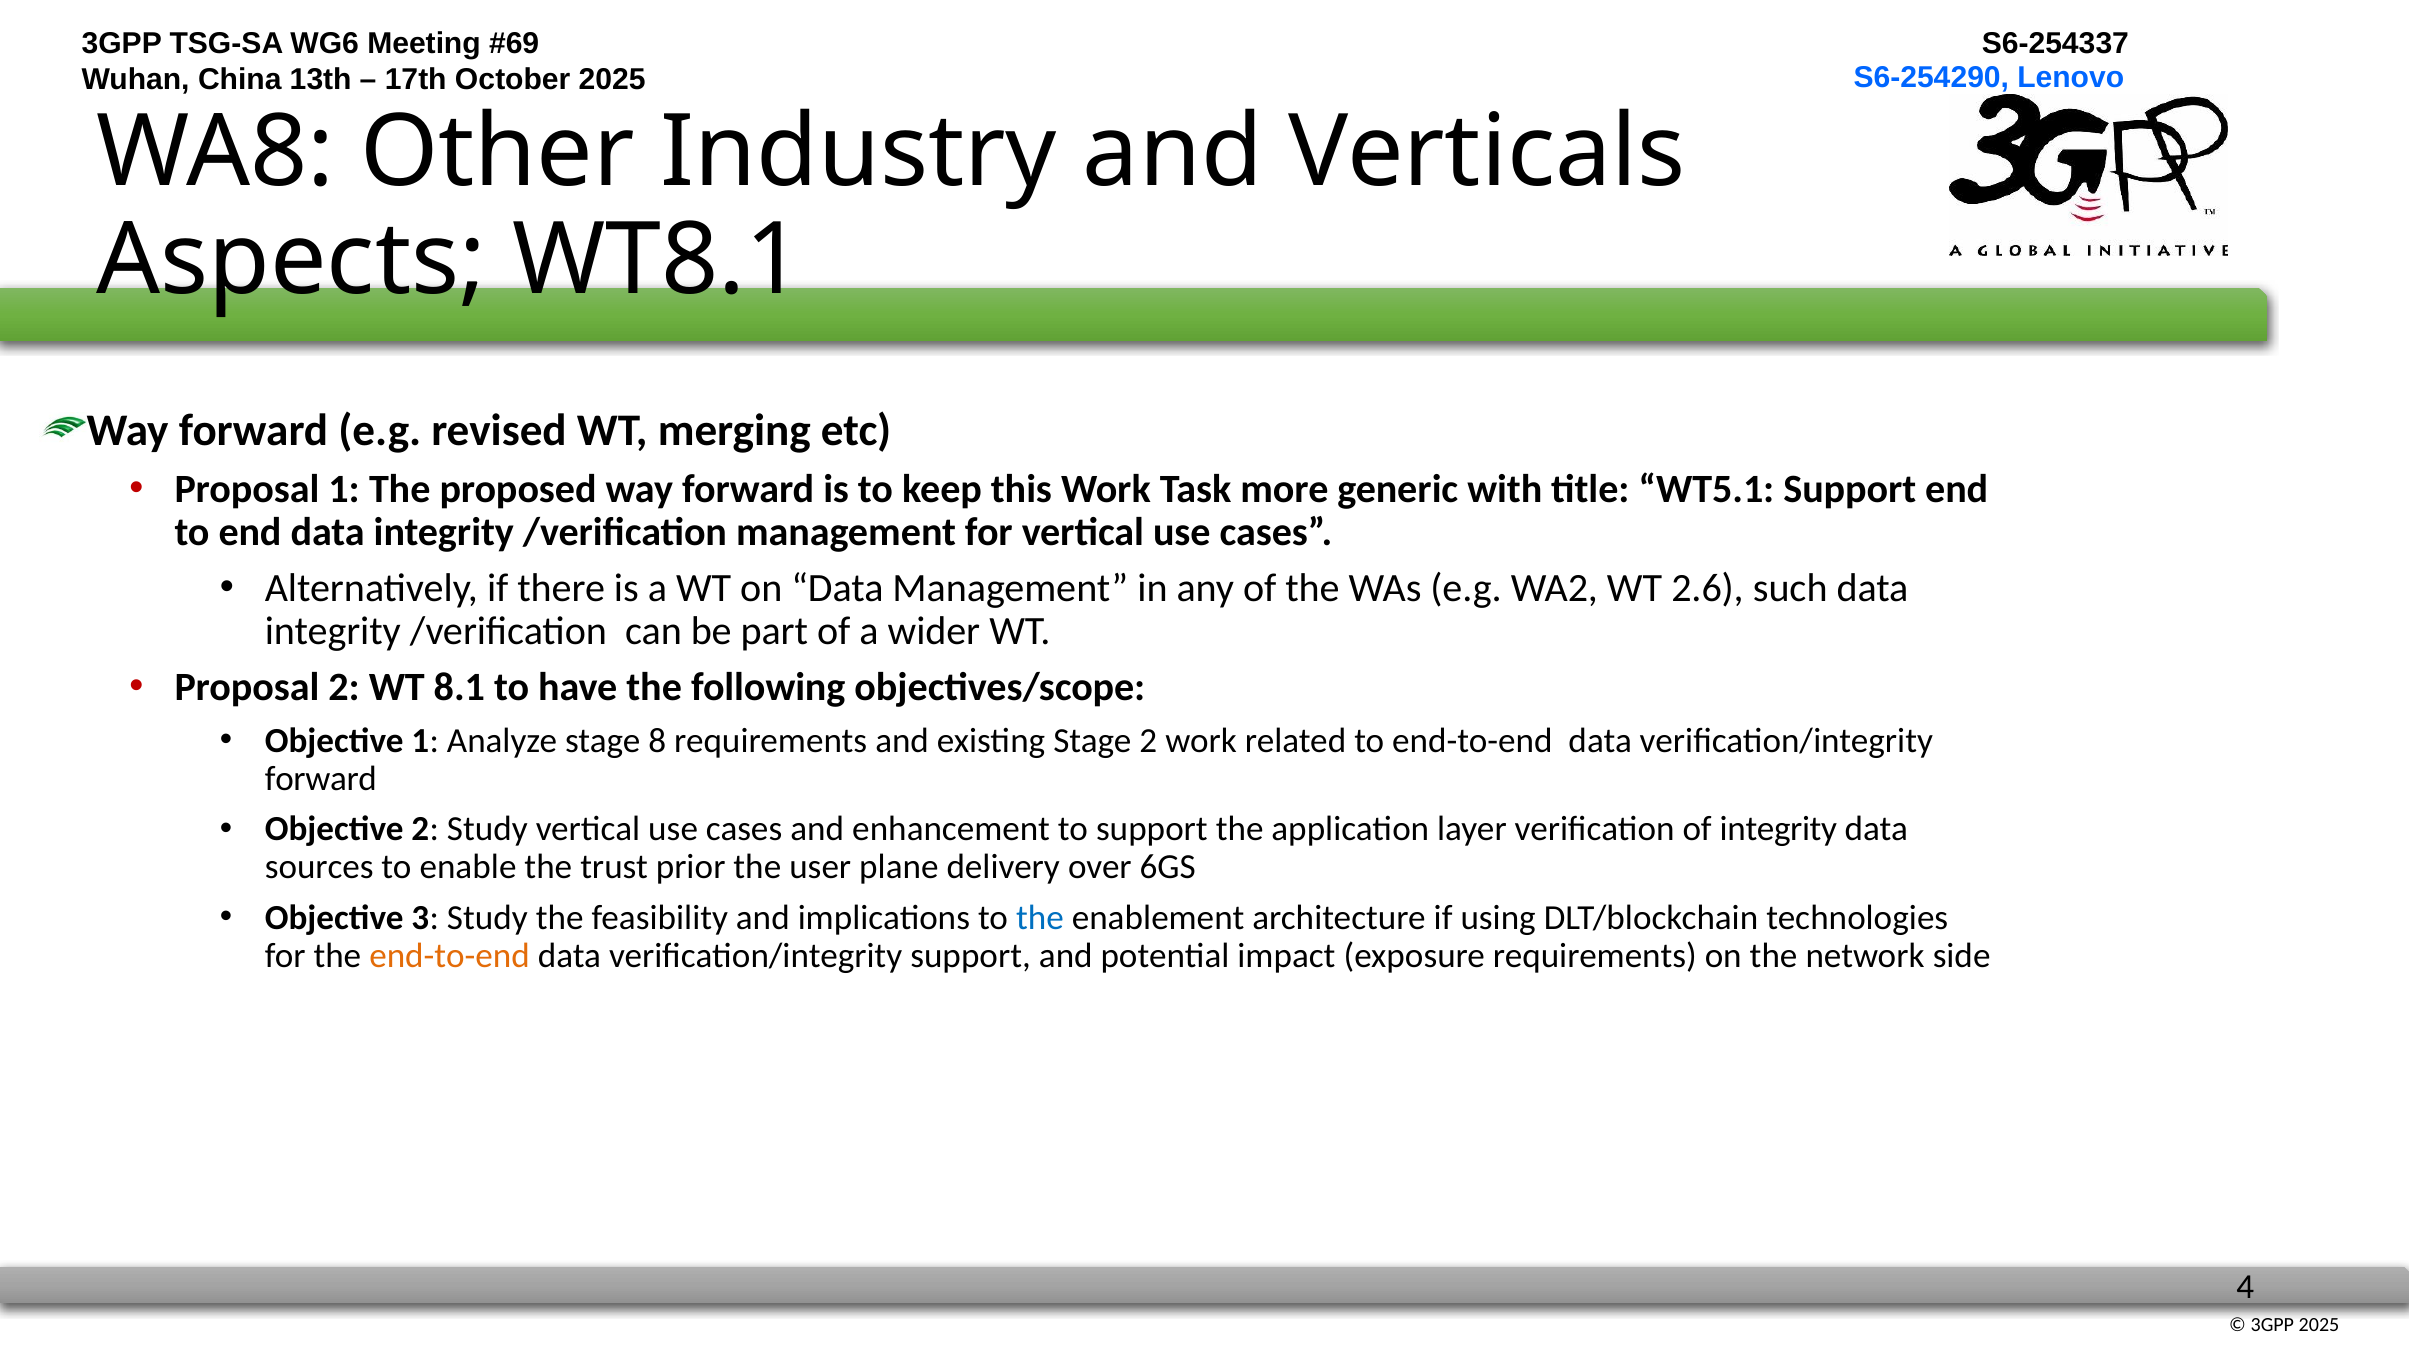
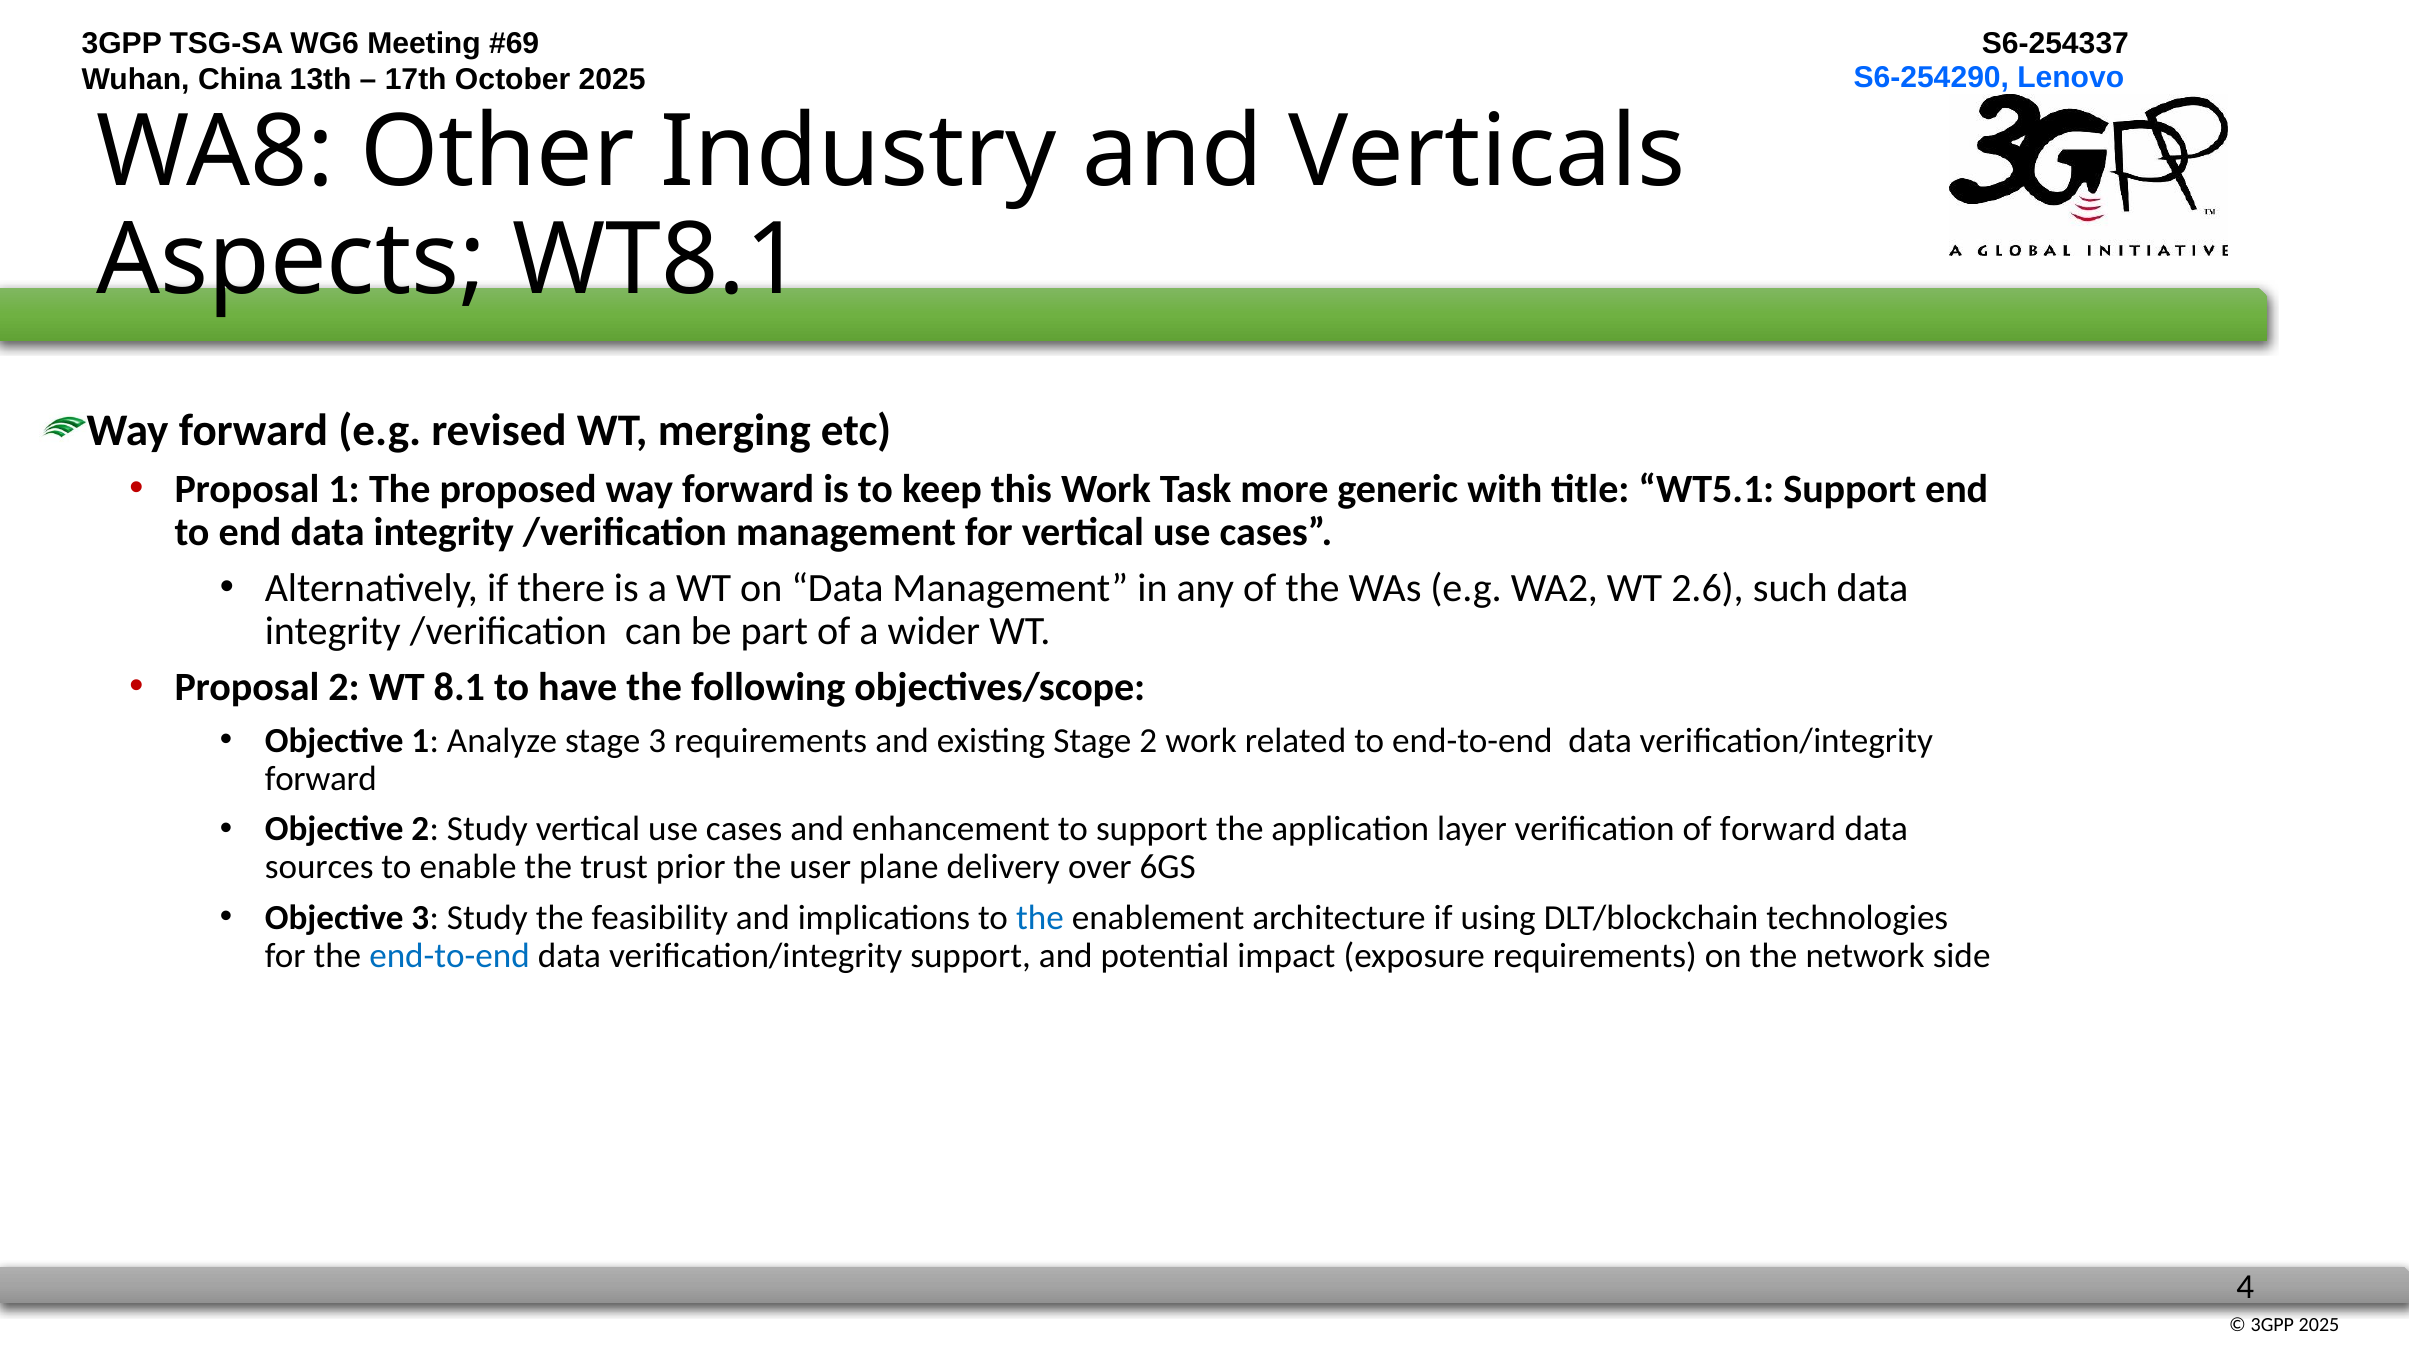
stage 8: 8 -> 3
of integrity: integrity -> forward
end-to-end at (450, 956) colour: orange -> blue
